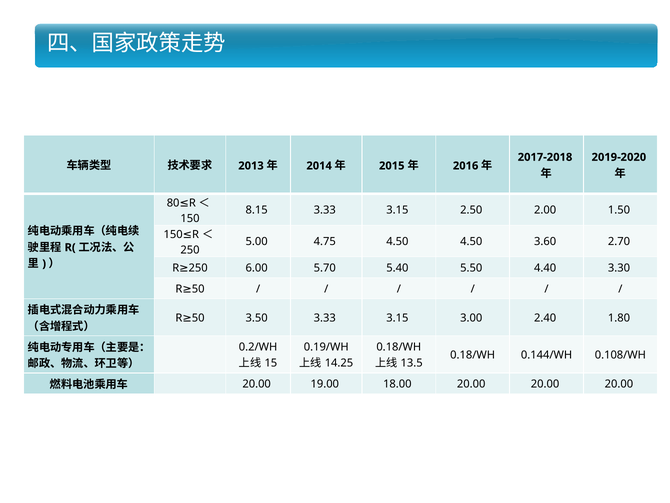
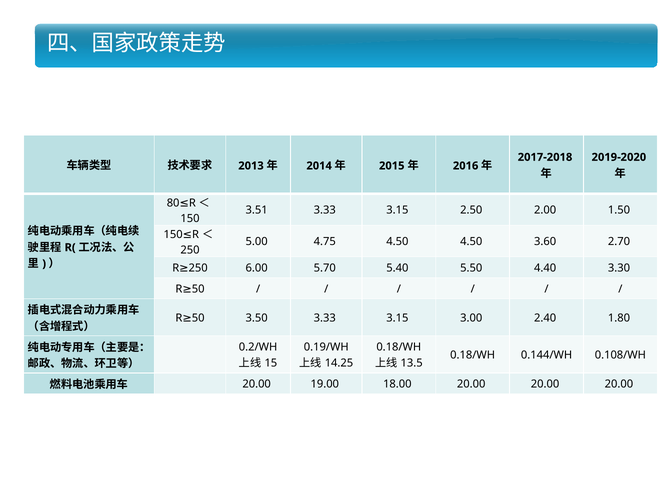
8.15: 8.15 -> 3.51
